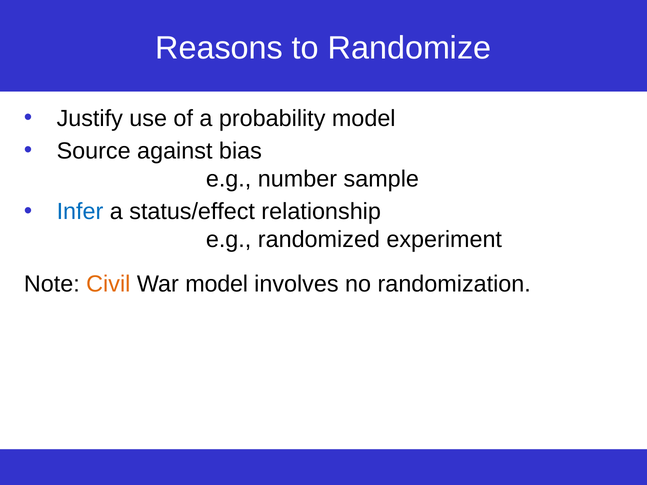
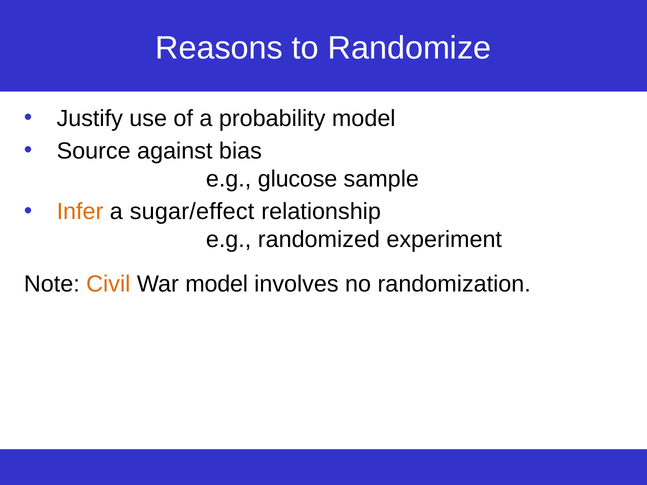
number: number -> glucose
Infer colour: blue -> orange
status/effect: status/effect -> sugar/effect
